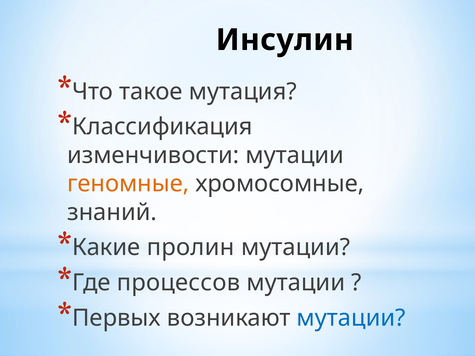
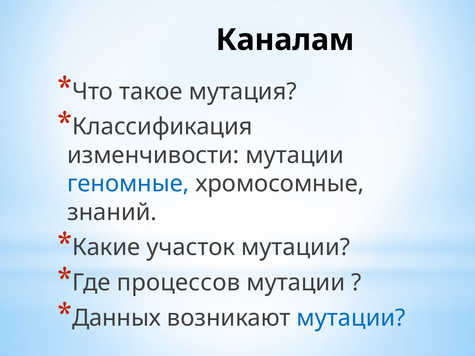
Инсулин: Инсулин -> Каналам
геномные colour: orange -> blue
пролин: пролин -> участок
Первых: Первых -> Данных
